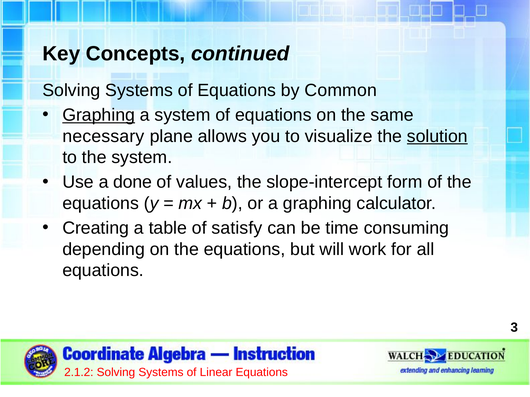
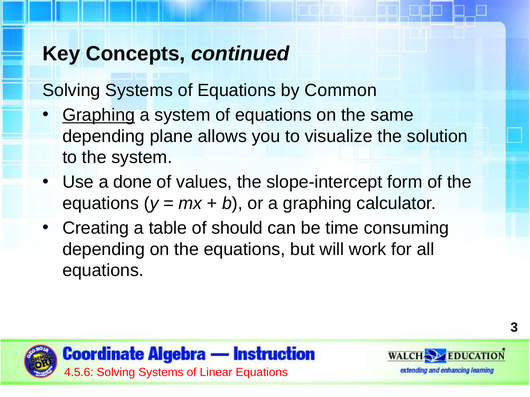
necessary at (103, 136): necessary -> depending
solution underline: present -> none
satisfy: satisfy -> should
2.1.2: 2.1.2 -> 4.5.6
